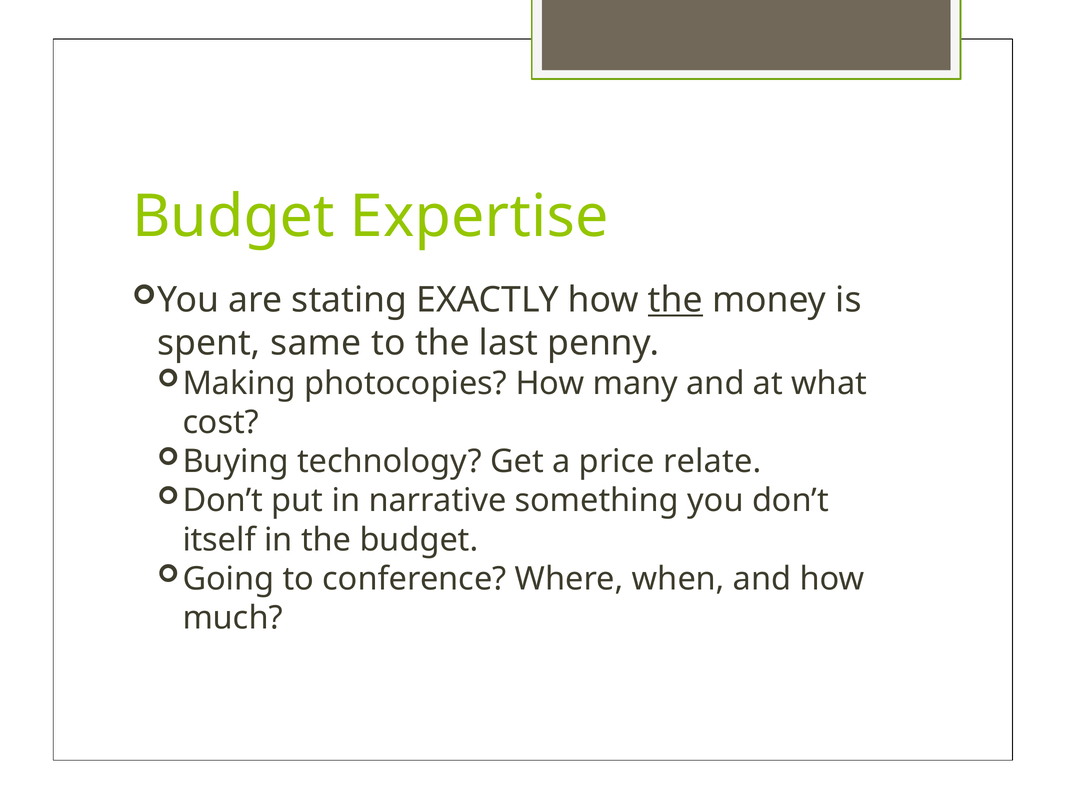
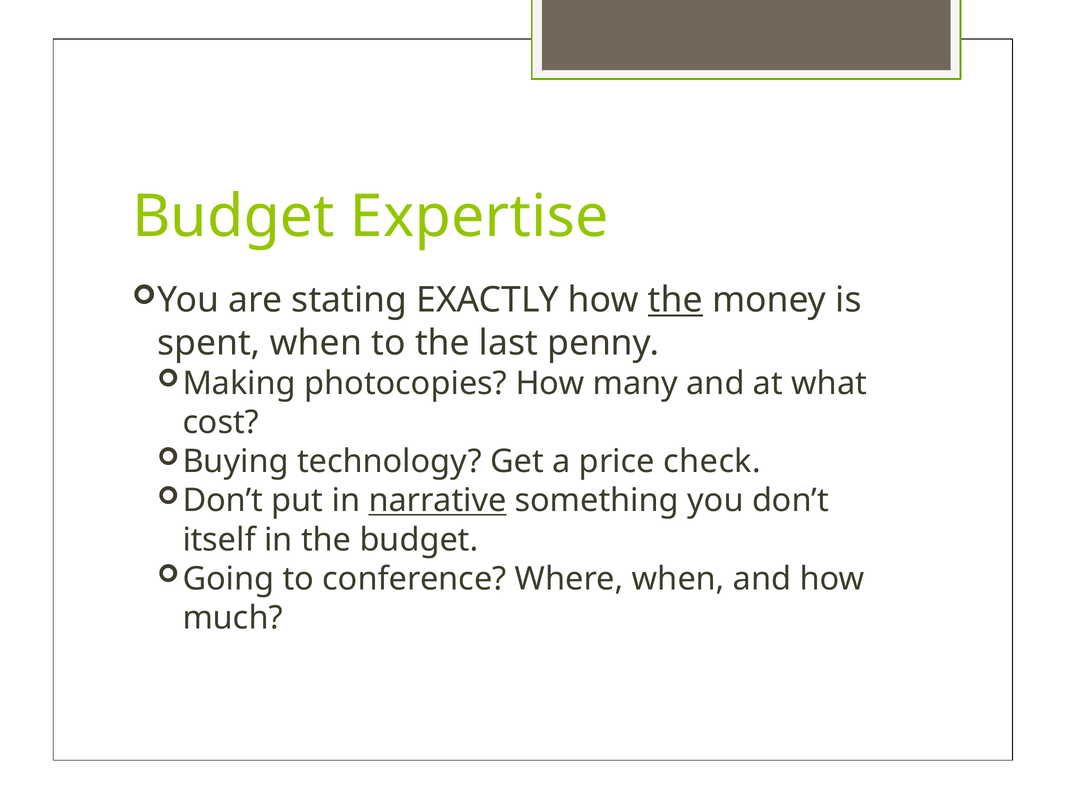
spent same: same -> when
relate: relate -> check
narrative underline: none -> present
